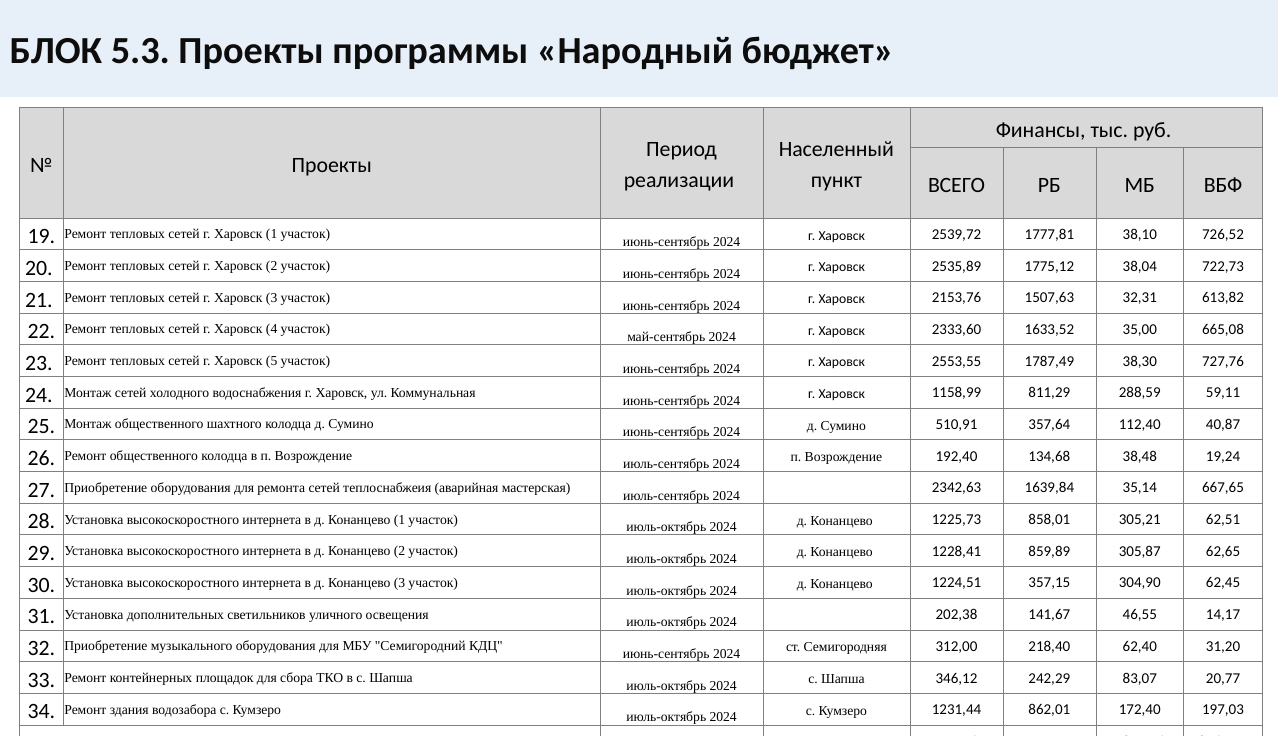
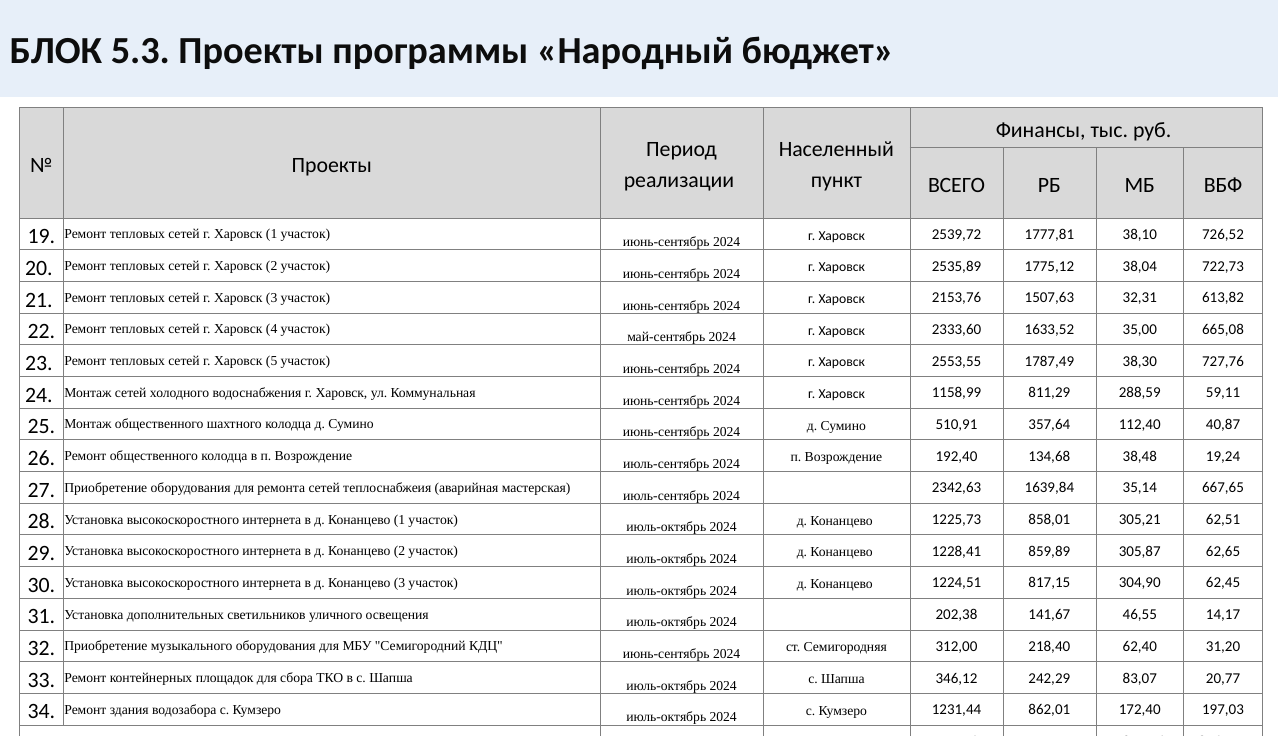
357,15: 357,15 -> 817,15
